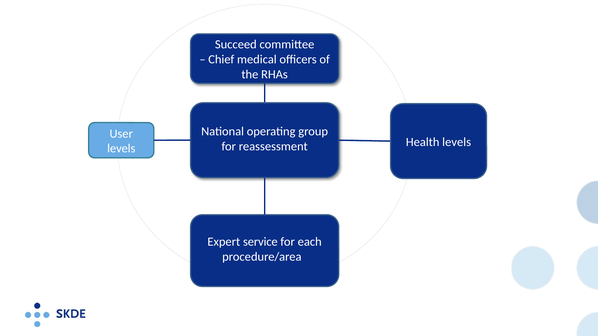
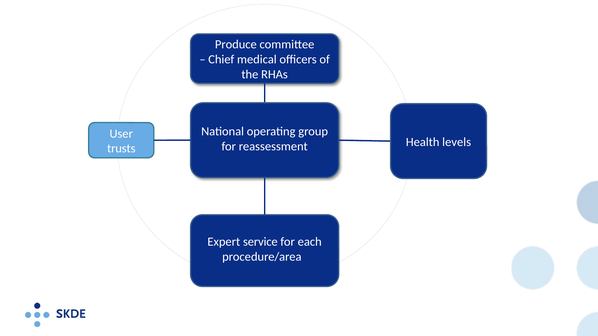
Succeed: Succeed -> Produce
levels at (121, 149): levels -> trusts
